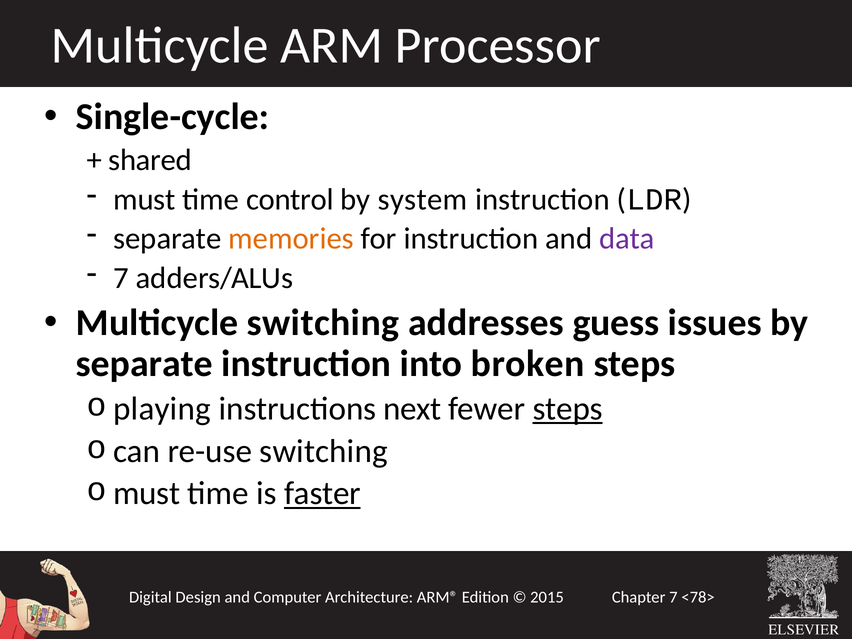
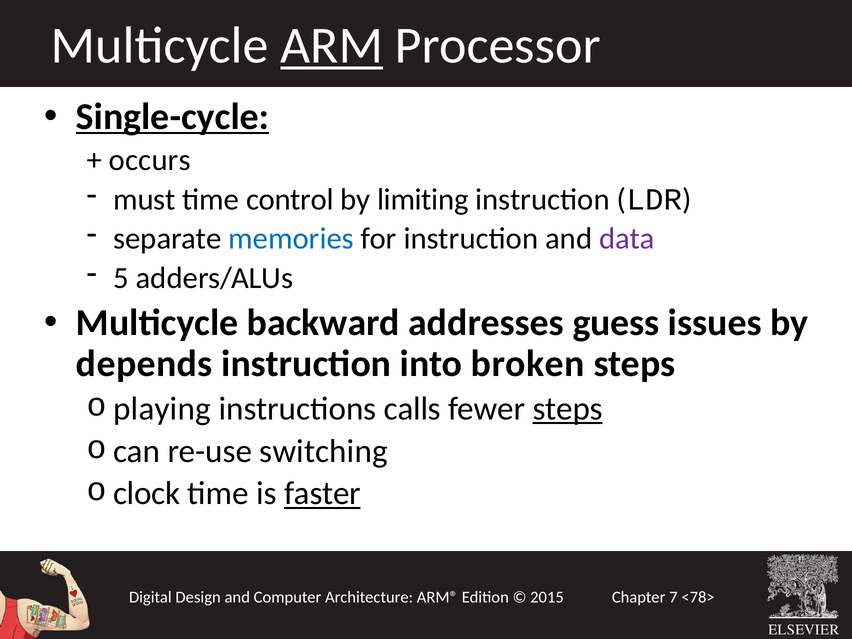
ARM underline: none -> present
Single-cycle underline: none -> present
shared: shared -> occurs
system: system -> limiting
memories colour: orange -> blue
7 at (121, 278): 7 -> 5
Multicycle switching: switching -> backward
separate at (144, 364): separate -> depends
next: next -> calls
must at (147, 494): must -> clock
